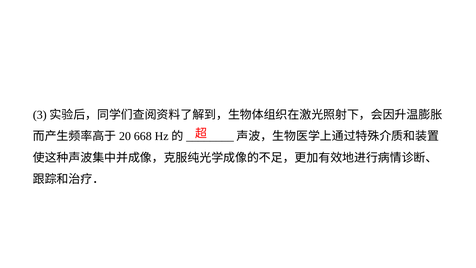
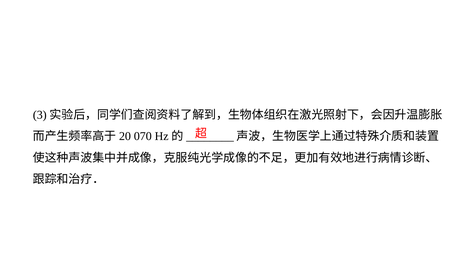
668: 668 -> 070
